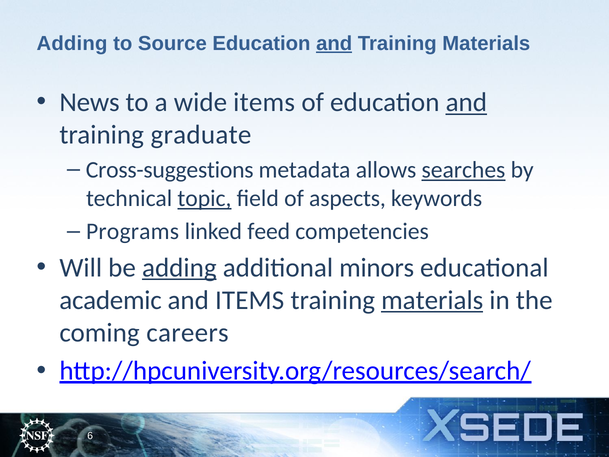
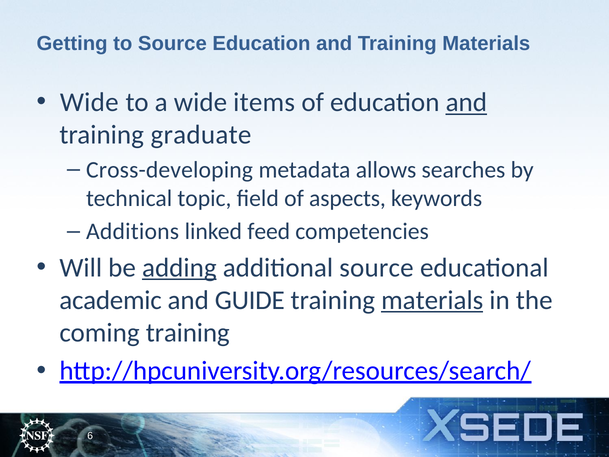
Adding at (72, 44): Adding -> Getting
and at (334, 44) underline: present -> none
News at (89, 102): News -> Wide
Cross-suggestions: Cross-suggestions -> Cross-developing
searches underline: present -> none
topic underline: present -> none
Programs: Programs -> Additions
additional minors: minors -> source
and ITEMS: ITEMS -> GUIDE
coming careers: careers -> training
